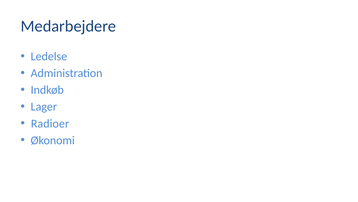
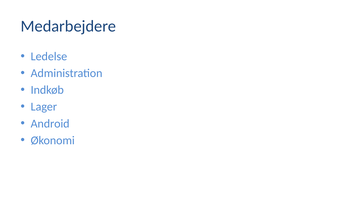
Radioer: Radioer -> Android
